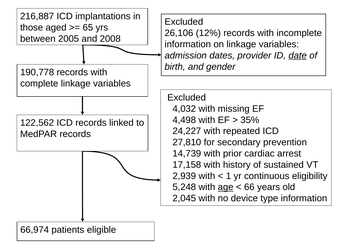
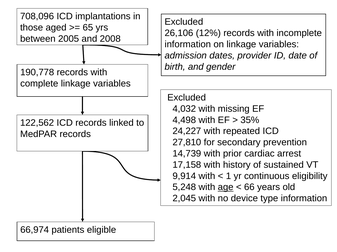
216,887: 216,887 -> 708,096
date underline: present -> none
2,939: 2,939 -> 9,914
